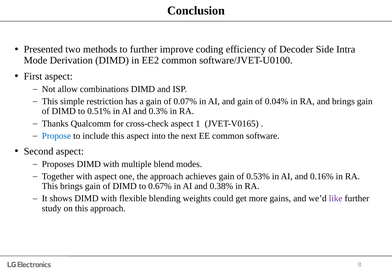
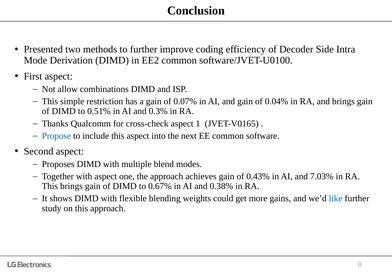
0.53%: 0.53% -> 0.43%
0.16%: 0.16% -> 7.03%
like colour: purple -> blue
